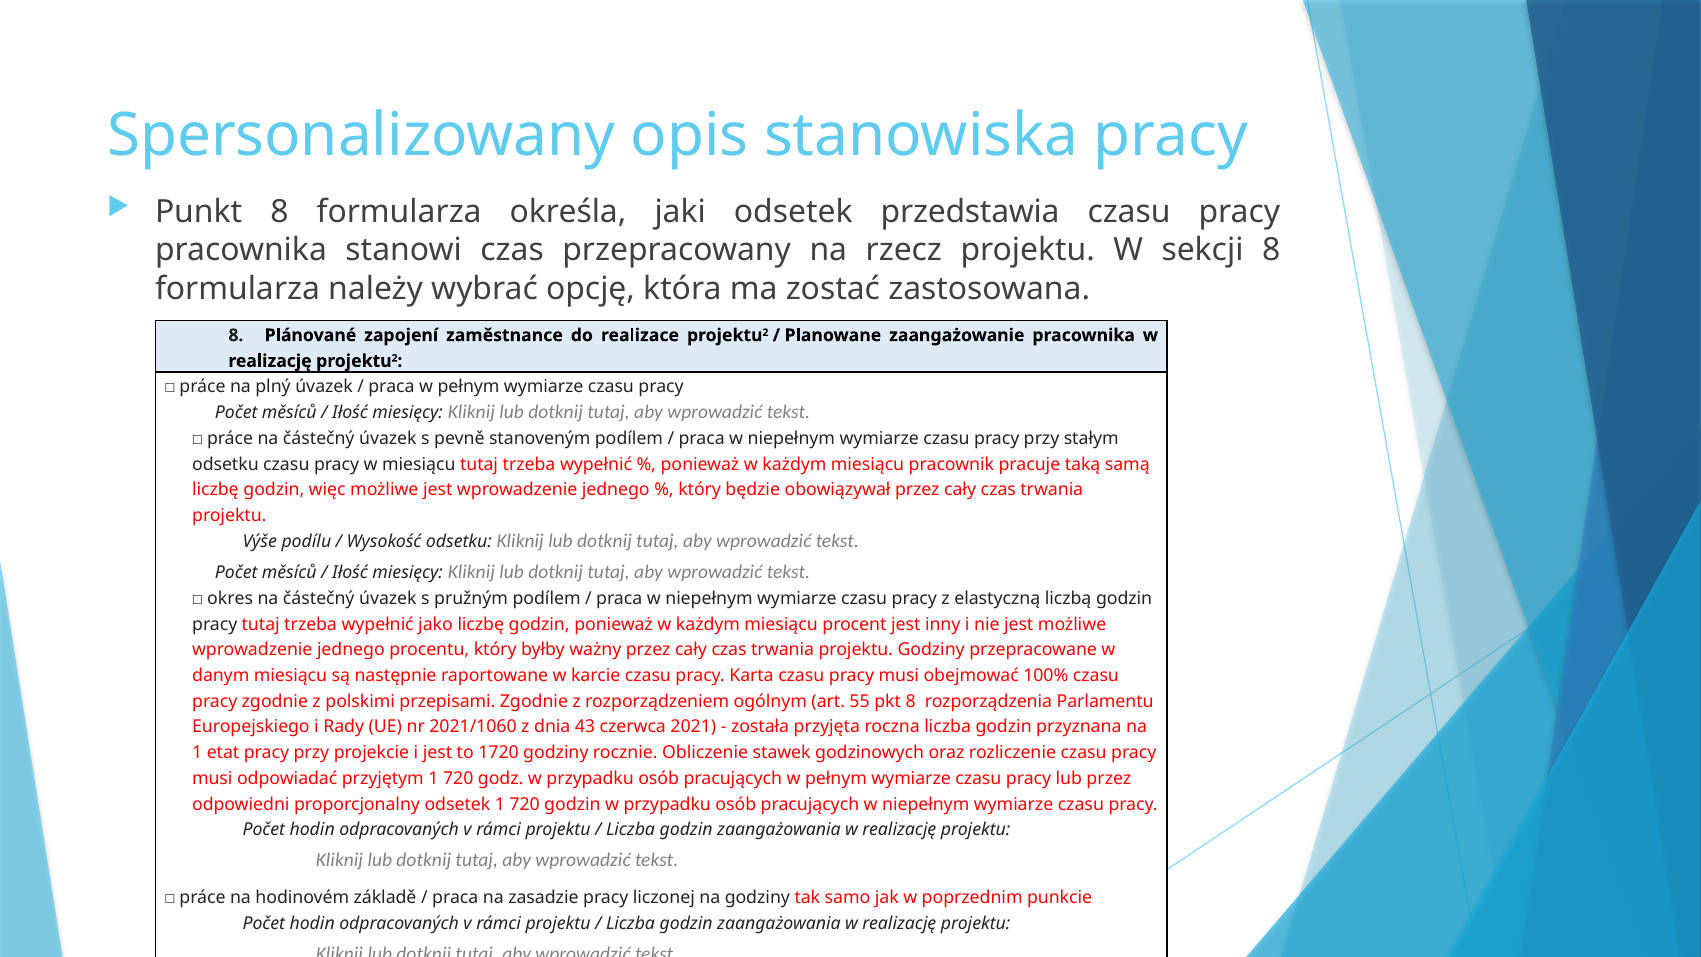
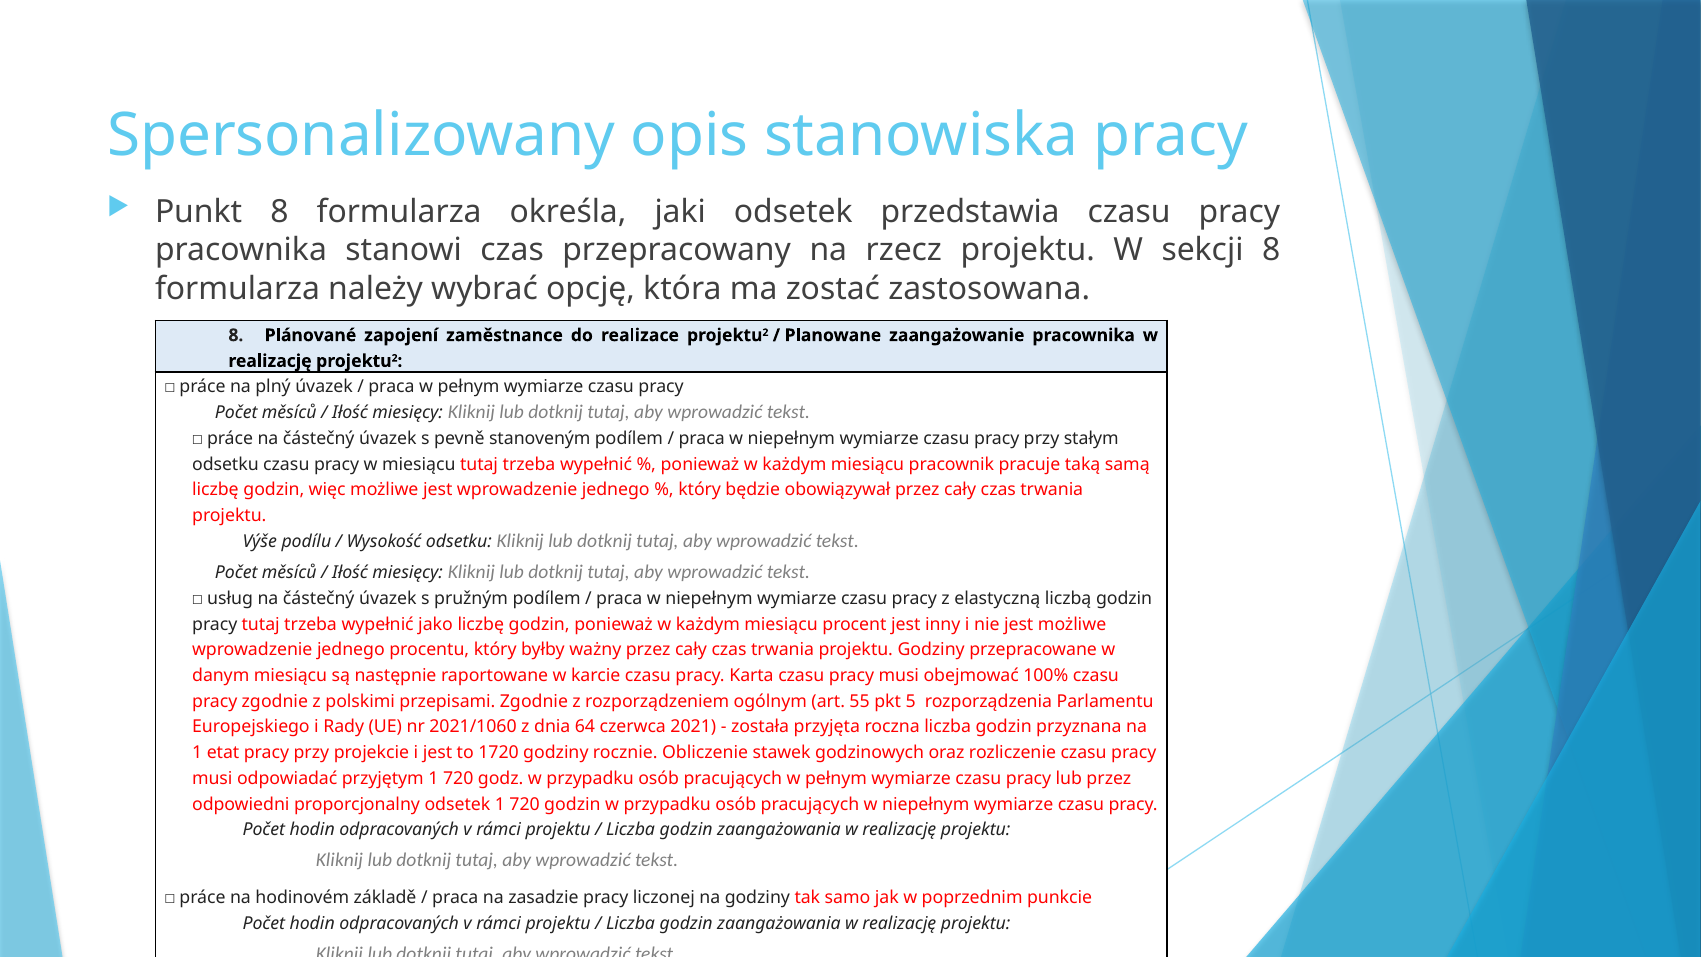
okres: okres -> usług
pkt 8: 8 -> 5
43: 43 -> 64
